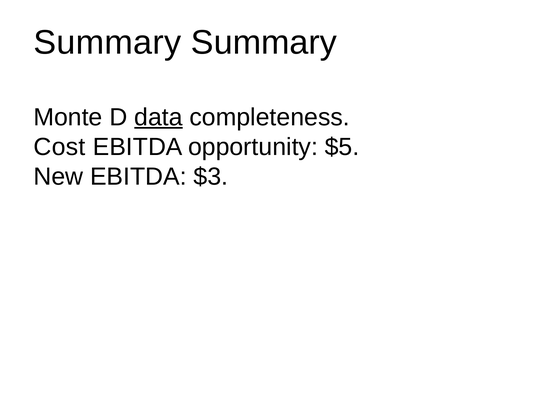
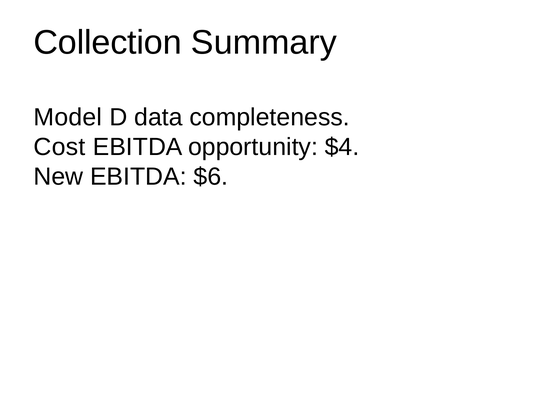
Summary at (107, 42): Summary -> Collection
Monte: Monte -> Model
data underline: present -> none
$5: $5 -> $4
$3: $3 -> $6
